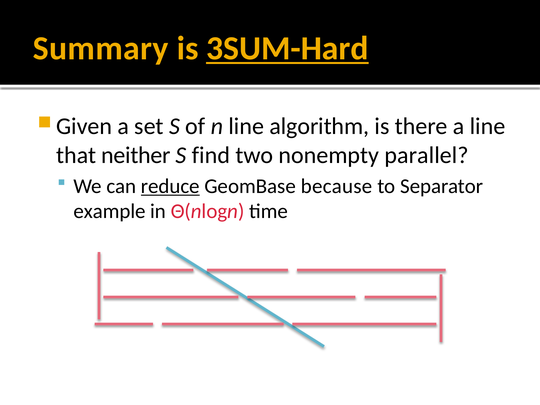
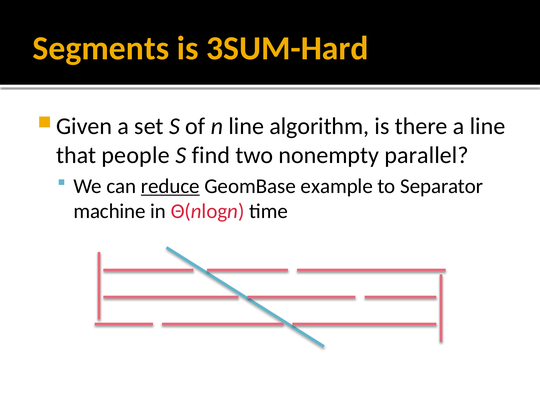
Summary: Summary -> Segments
3SUM-Hard underline: present -> none
neither: neither -> people
because: because -> example
example: example -> machine
